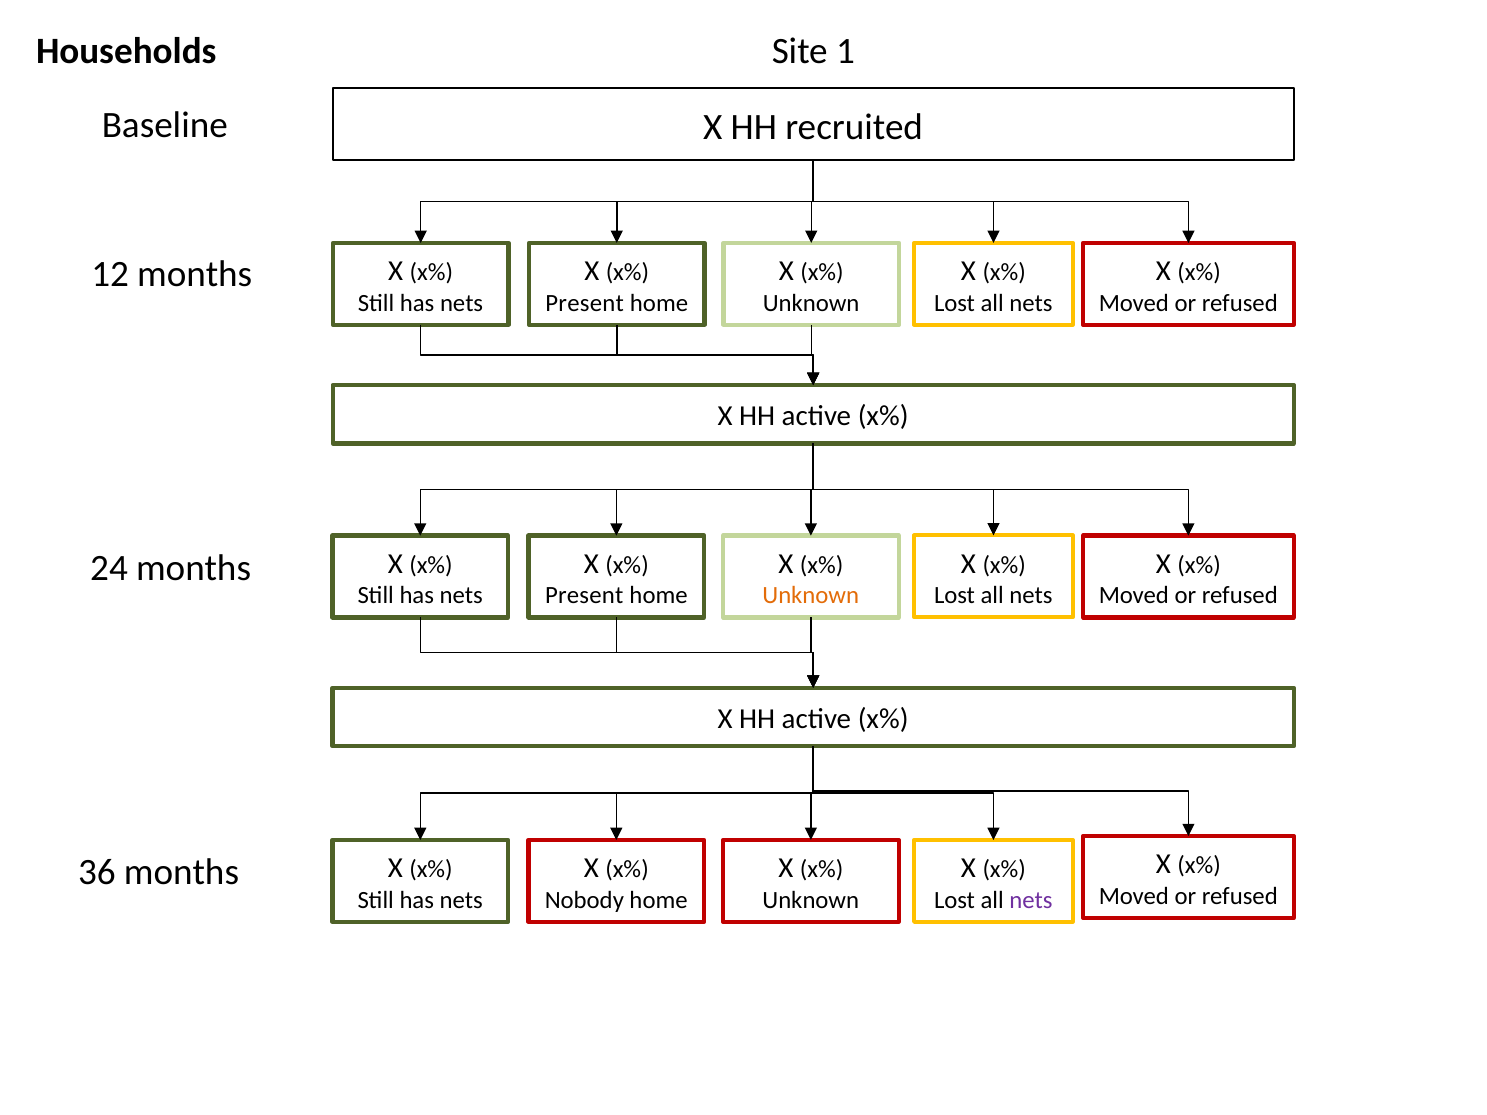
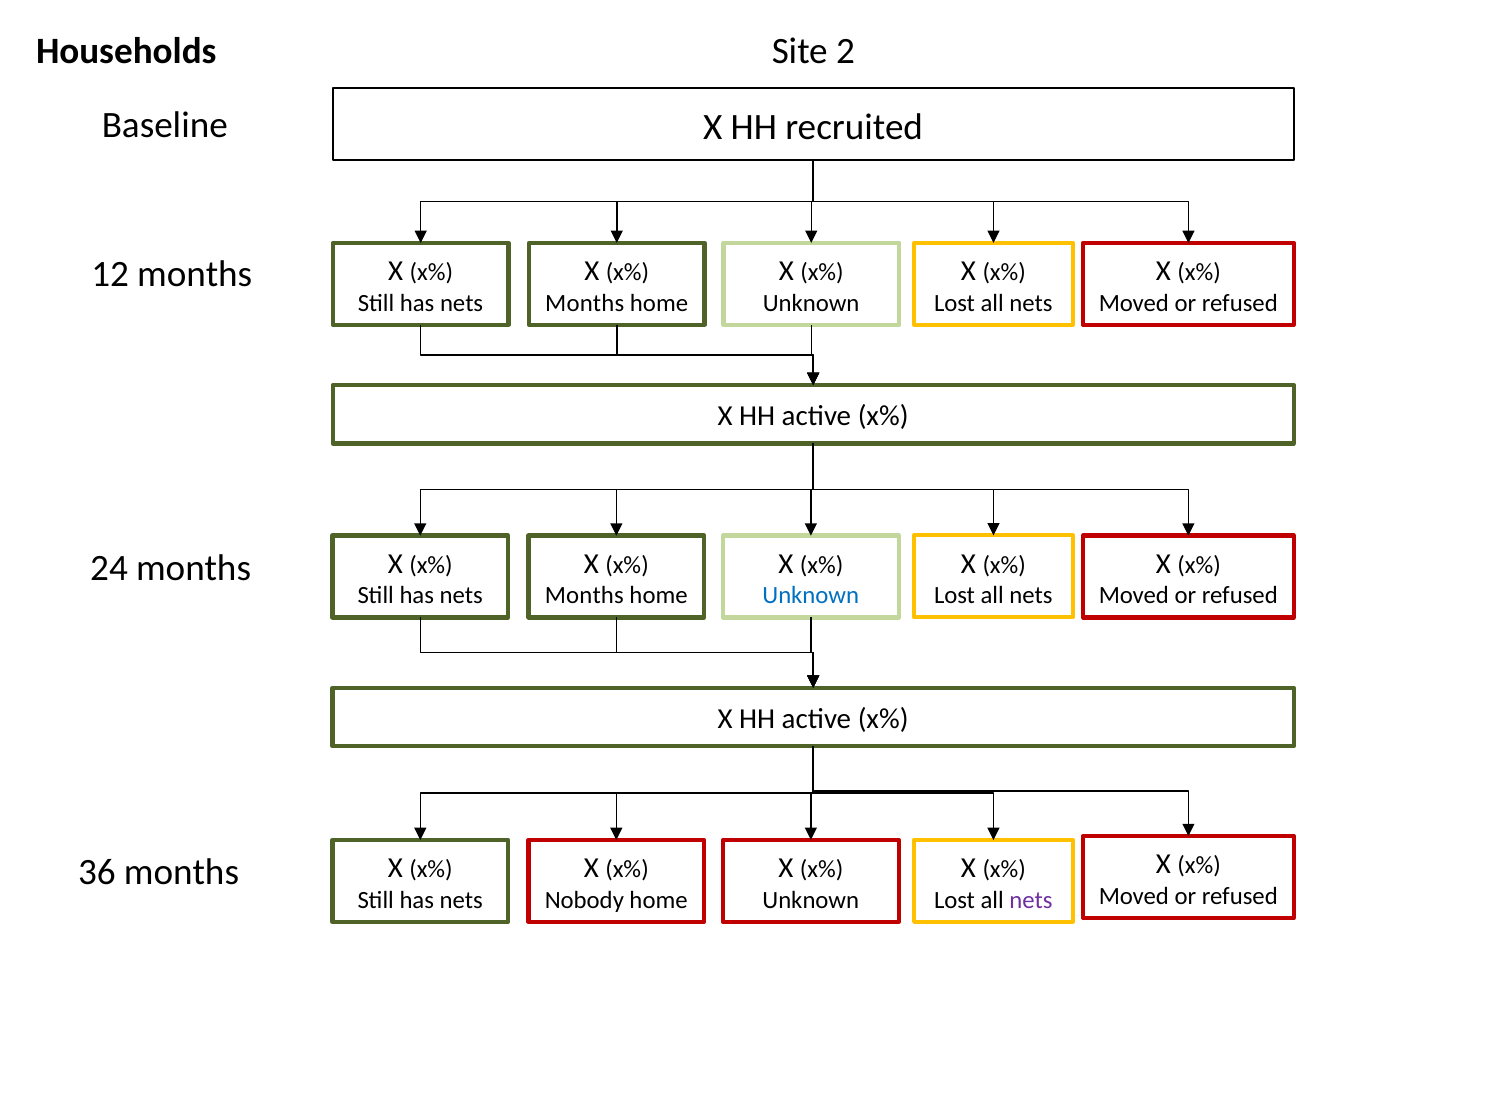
1: 1 -> 2
Present at (585, 303): Present -> Months
Present at (584, 596): Present -> Months
Unknown at (811, 596) colour: orange -> blue
